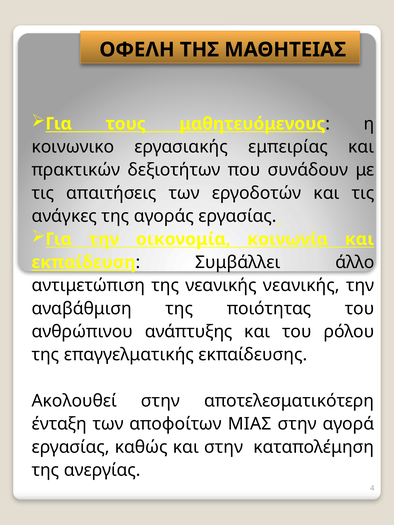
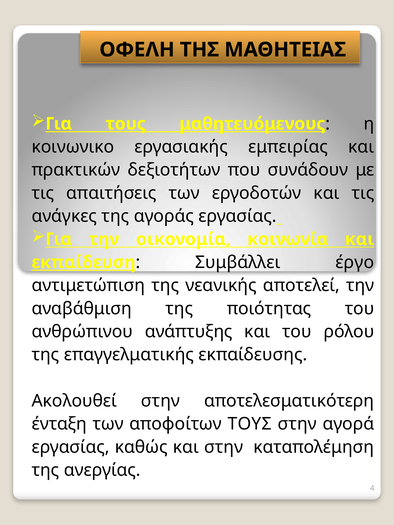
άλλο: άλλο -> έργο
νεανικής νεανικής: νεανικής -> αποτελεί
αποφοίτων ΜΙΑΣ: ΜΙΑΣ -> ΤΟΥΣ
